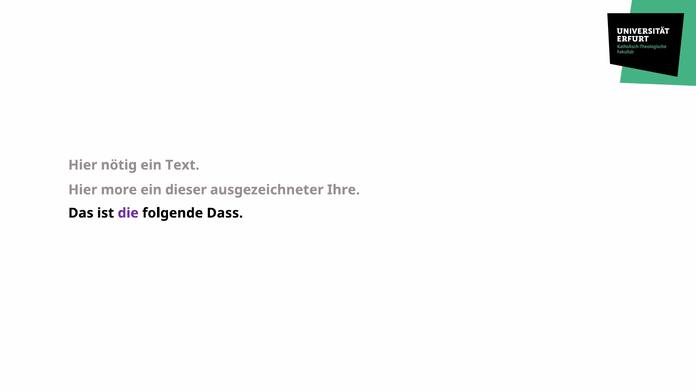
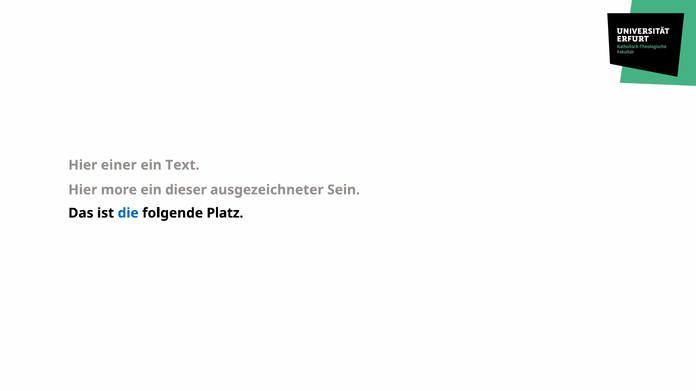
nötig: nötig -> einer
Ihre: Ihre -> Sein
die colour: purple -> blue
Dass: Dass -> Platz
